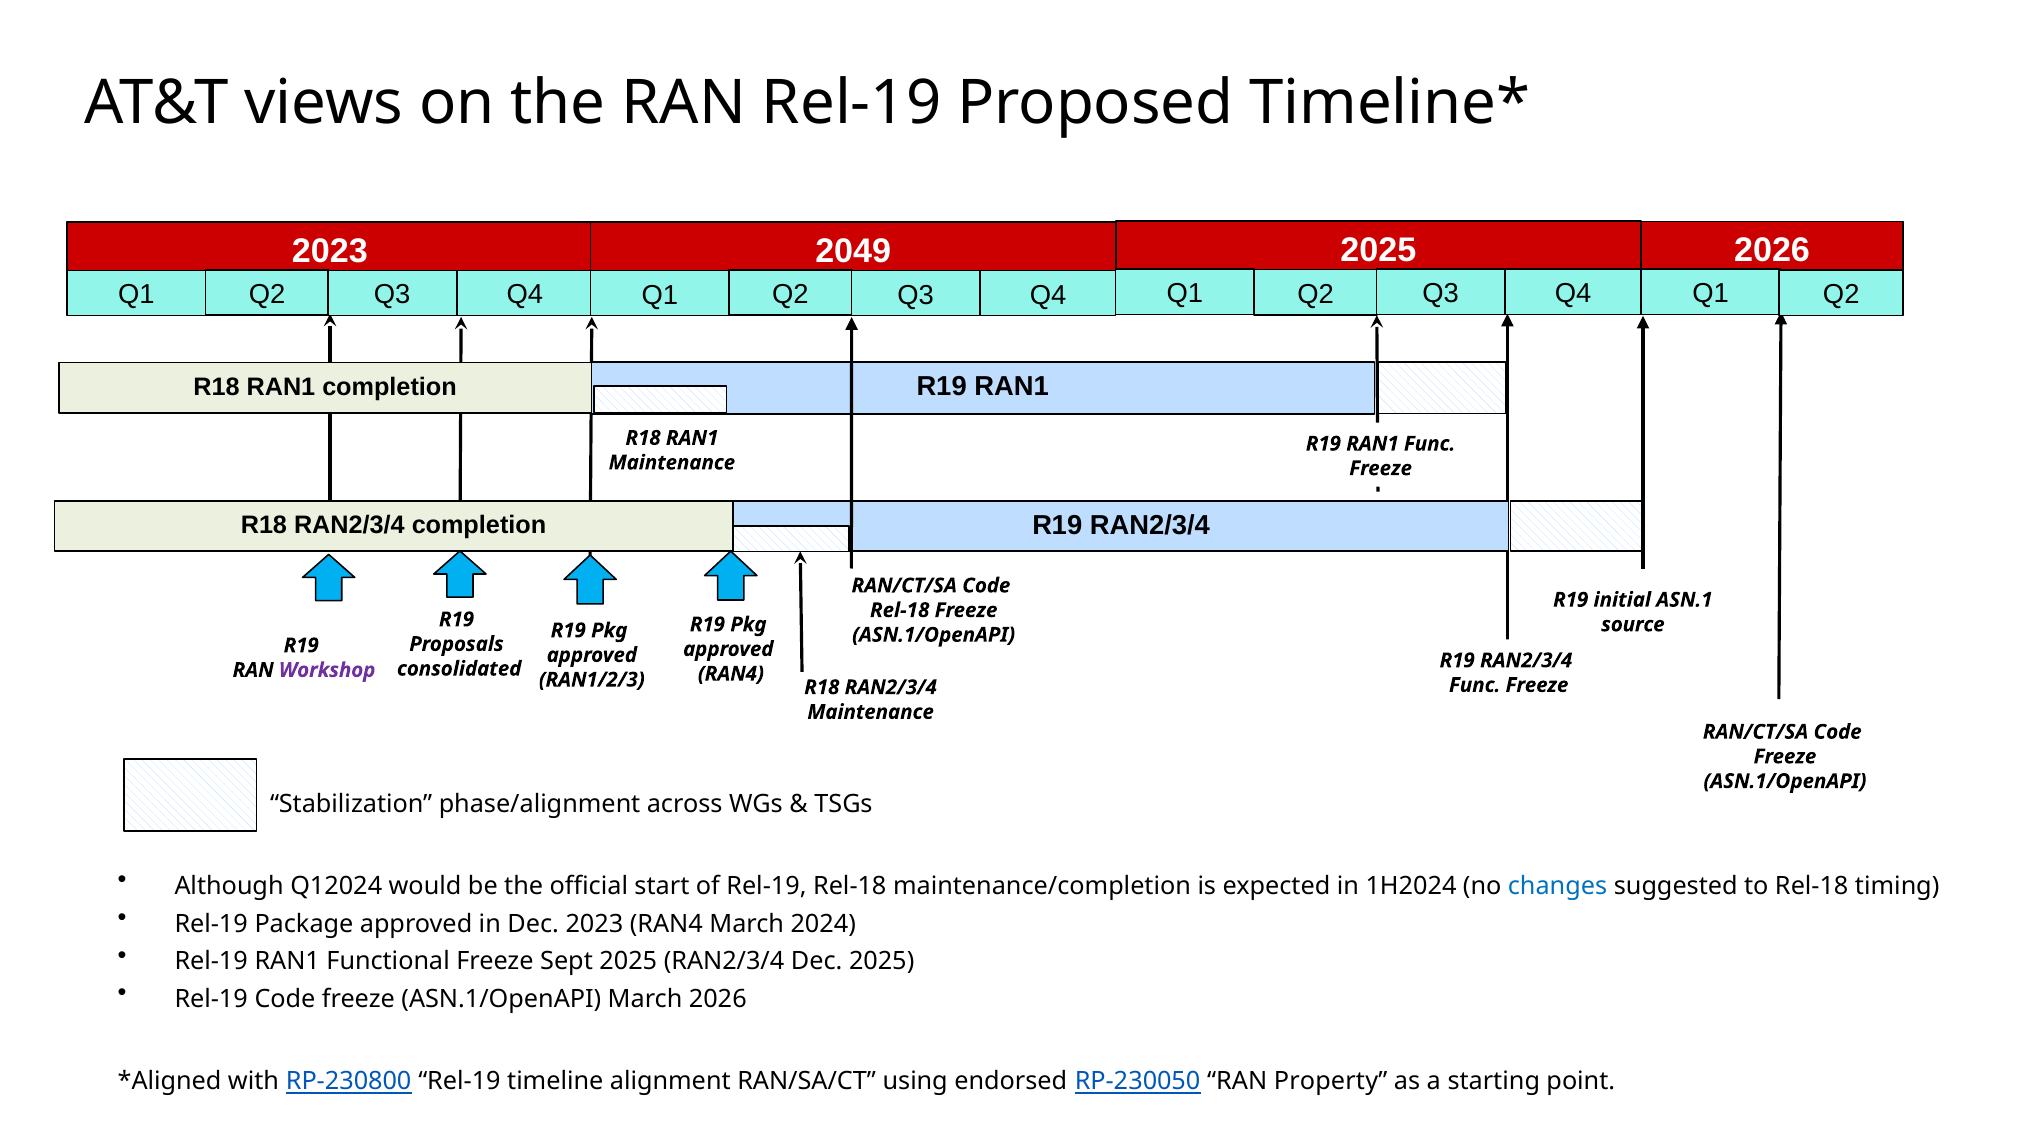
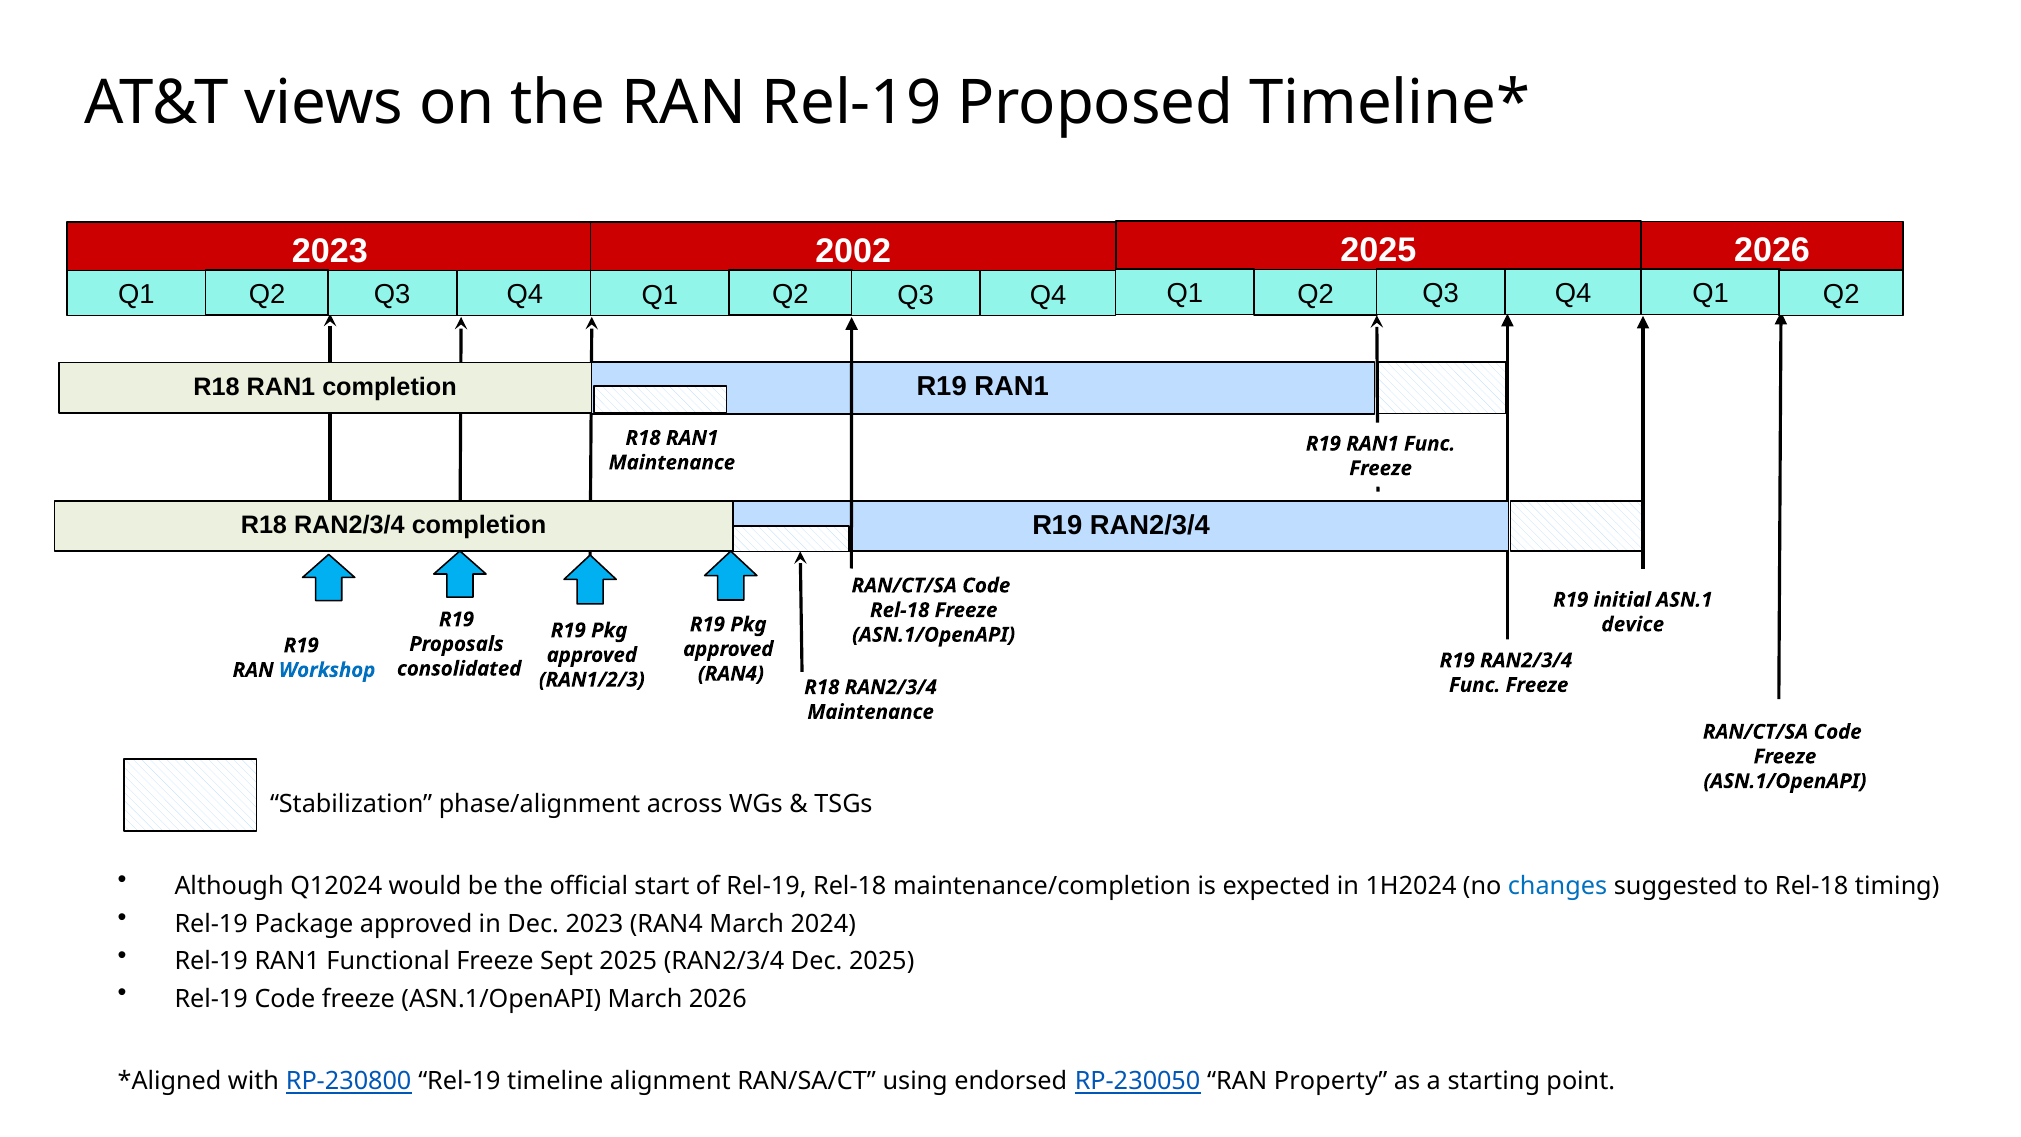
2049: 2049 -> 2002
source: source -> device
Workshop colour: purple -> blue
